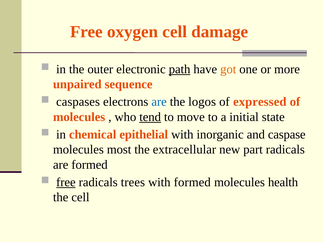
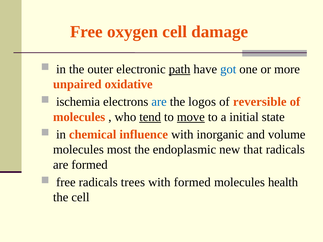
got colour: orange -> blue
sequence: sequence -> oxidative
caspases: caspases -> ischemia
expressed: expressed -> reversible
move underline: none -> present
epithelial: epithelial -> influence
caspase: caspase -> volume
extracellular: extracellular -> endoplasmic
part: part -> that
free at (66, 182) underline: present -> none
